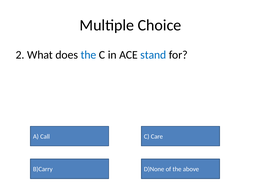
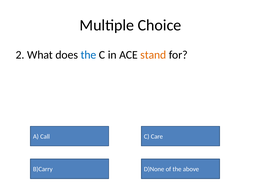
stand colour: blue -> orange
